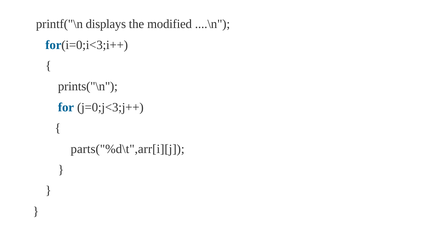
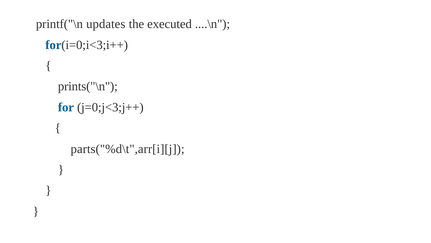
displays: displays -> updates
modified: modified -> executed
